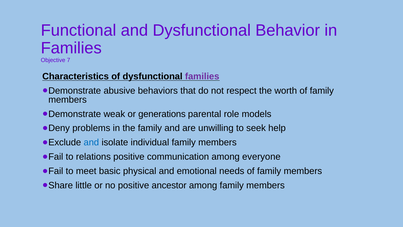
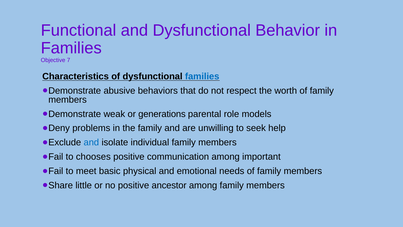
families at (202, 76) colour: purple -> blue
relations: relations -> chooses
everyone: everyone -> important
